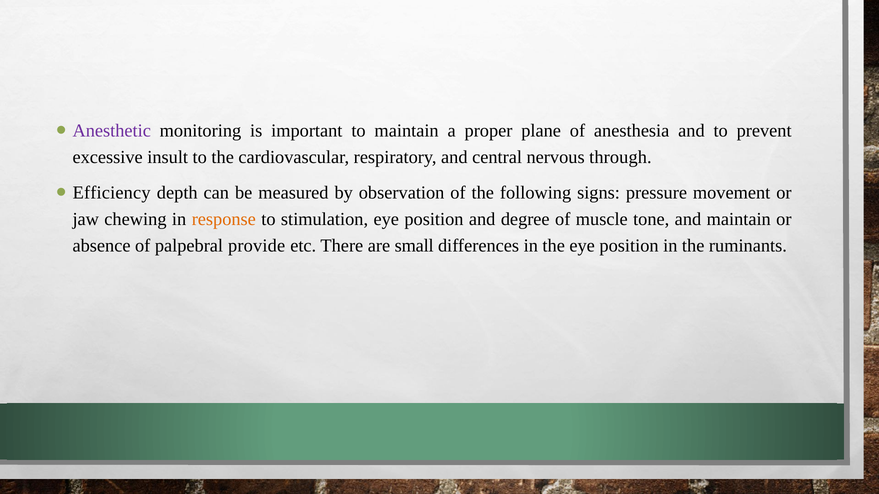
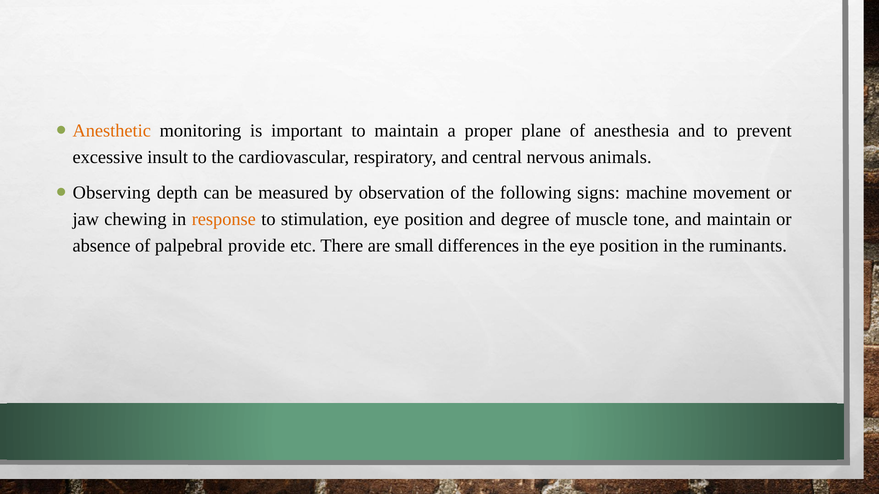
Anesthetic colour: purple -> orange
through: through -> animals
Efficiency: Efficiency -> Observing
pressure: pressure -> machine
